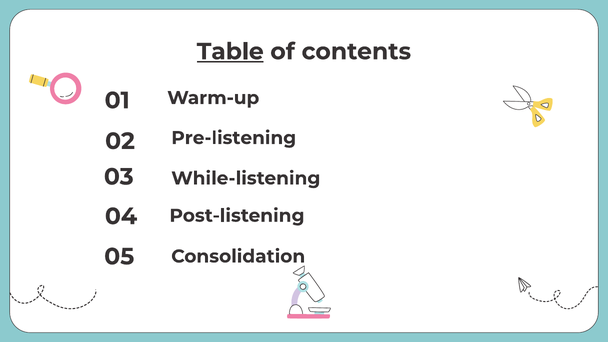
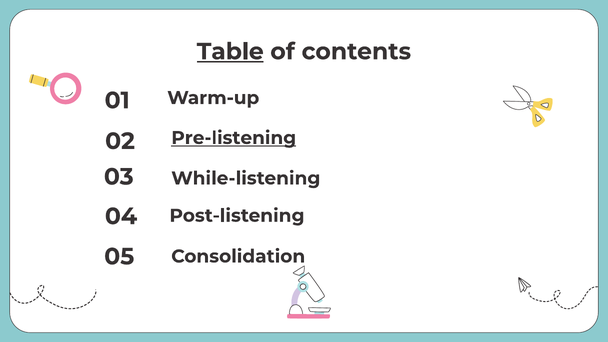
Pre-listening underline: none -> present
